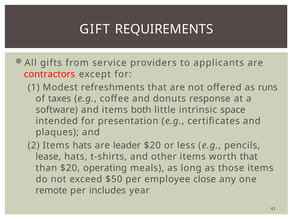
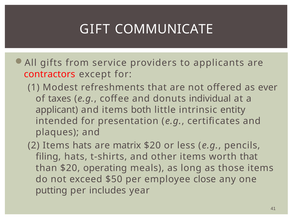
REQUIREMENTS: REQUIREMENTS -> COMMUNICATE
runs: runs -> ever
response: response -> individual
software: software -> applicant
space: space -> entity
leader: leader -> matrix
lease: lease -> filing
remote: remote -> putting
